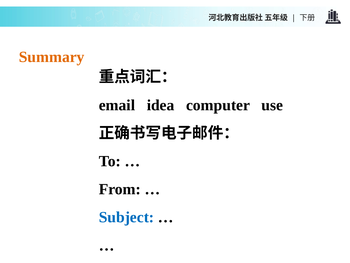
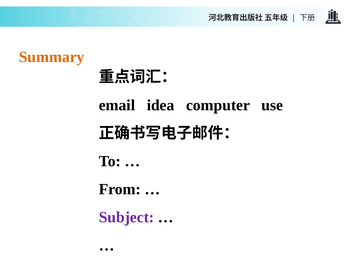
Subject colour: blue -> purple
